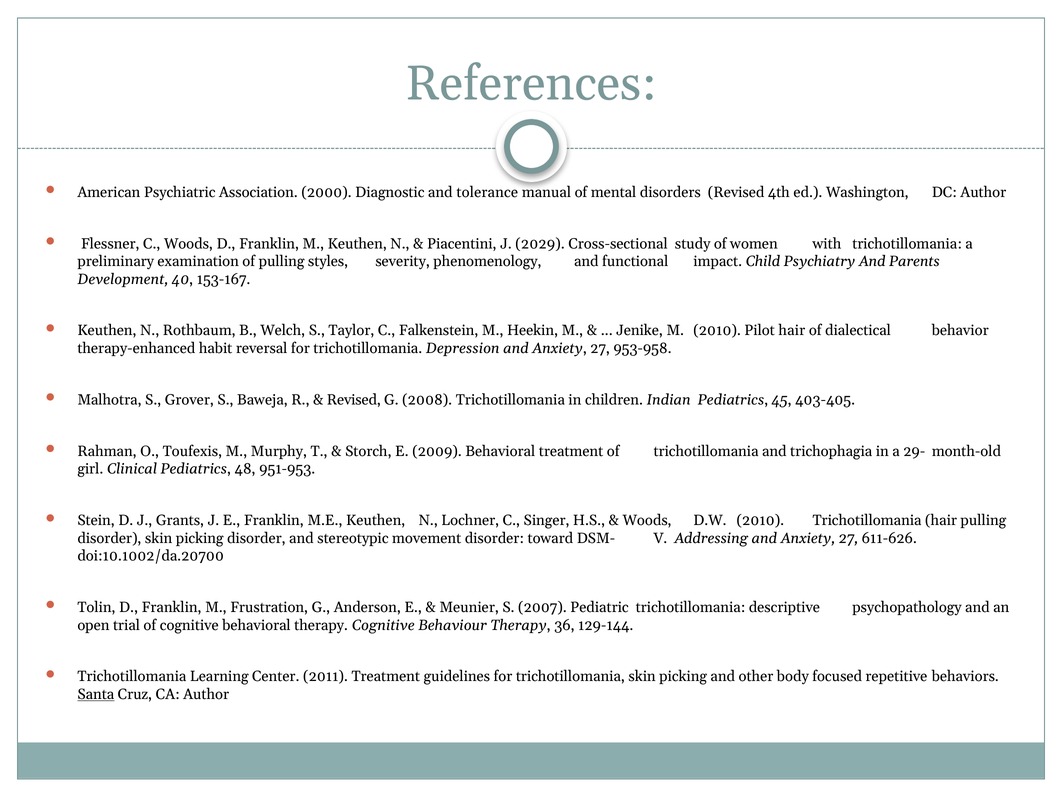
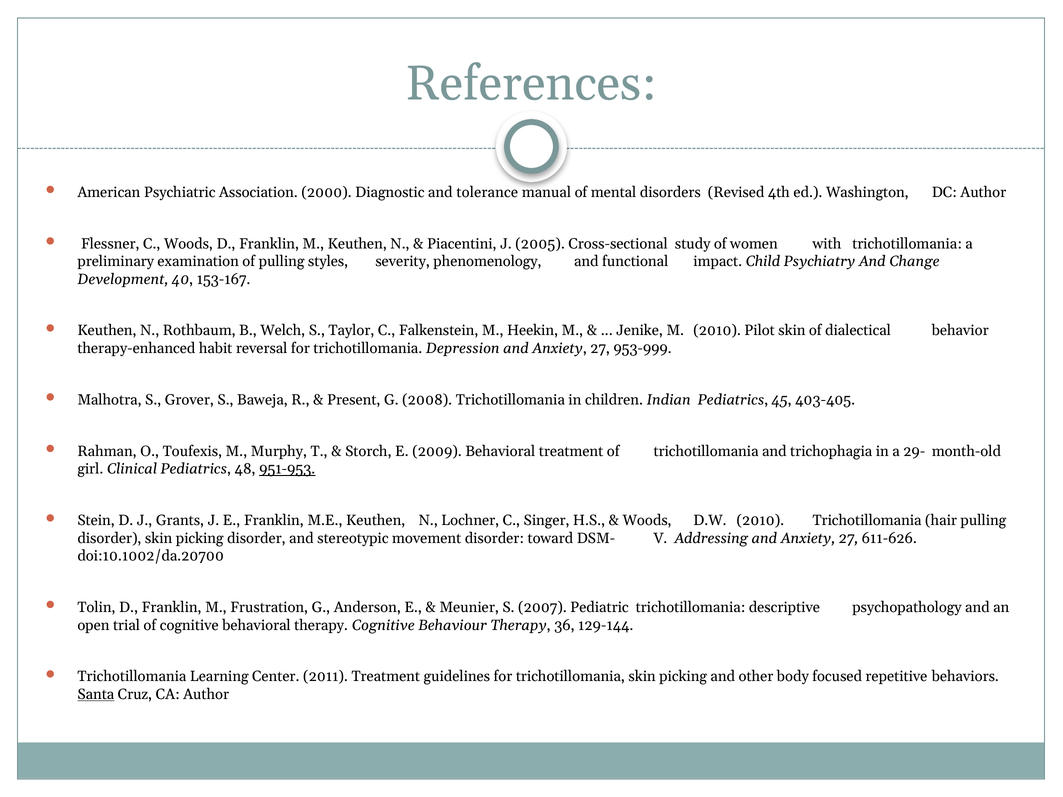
2029: 2029 -> 2005
Parents: Parents -> Change
Pilot hair: hair -> skin
953-958: 953-958 -> 953-999
Revised at (354, 400): Revised -> Present
951-953 underline: none -> present
